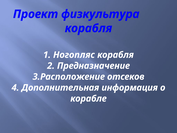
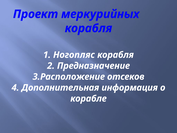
физкультура: физкультура -> меркурийных
